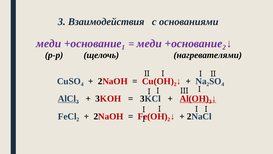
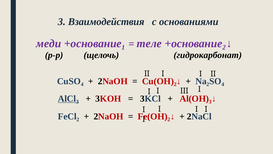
меди at (149, 43): меди -> теле
нагревателями: нагревателями -> гидрокарбонат
Al(OH)₃↓ underline: present -> none
